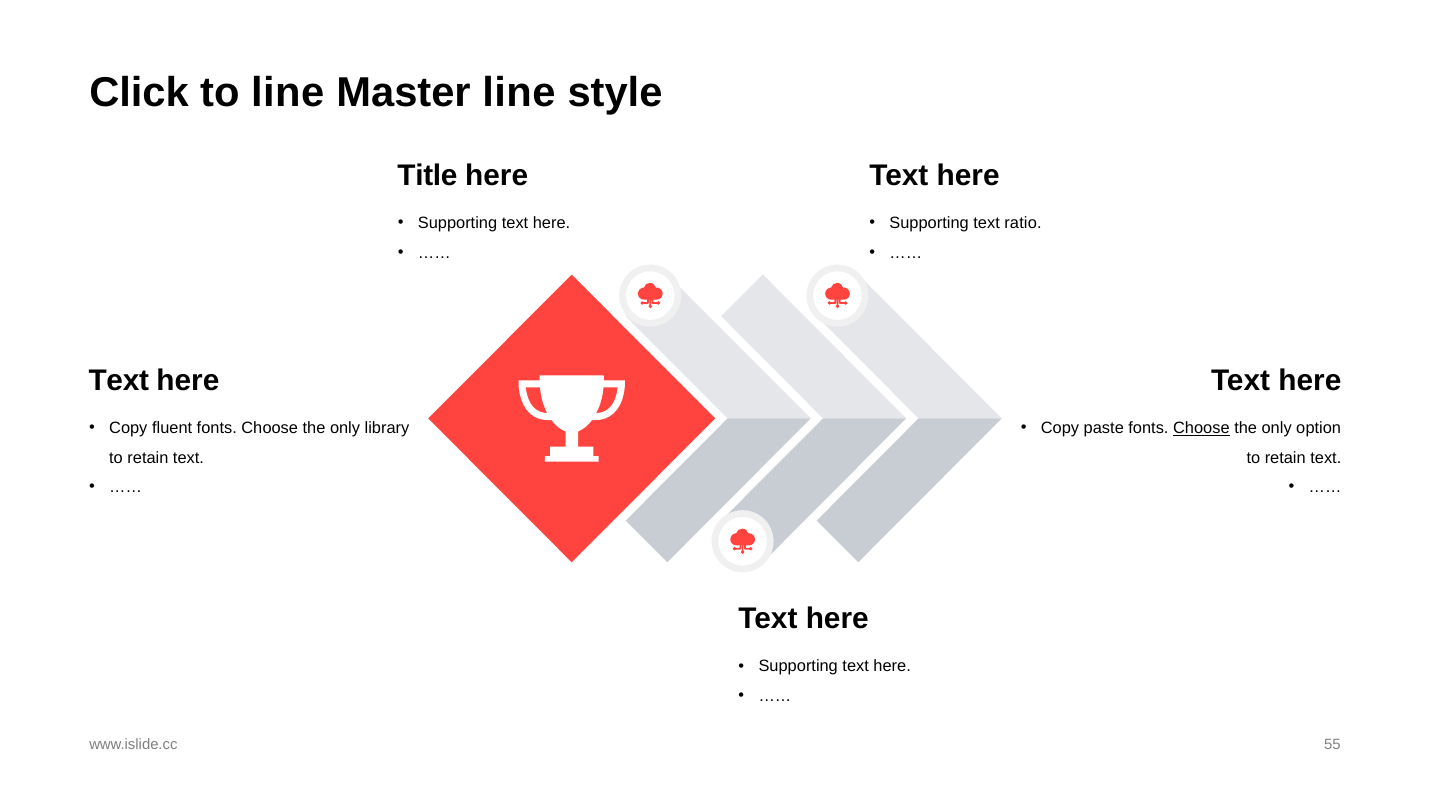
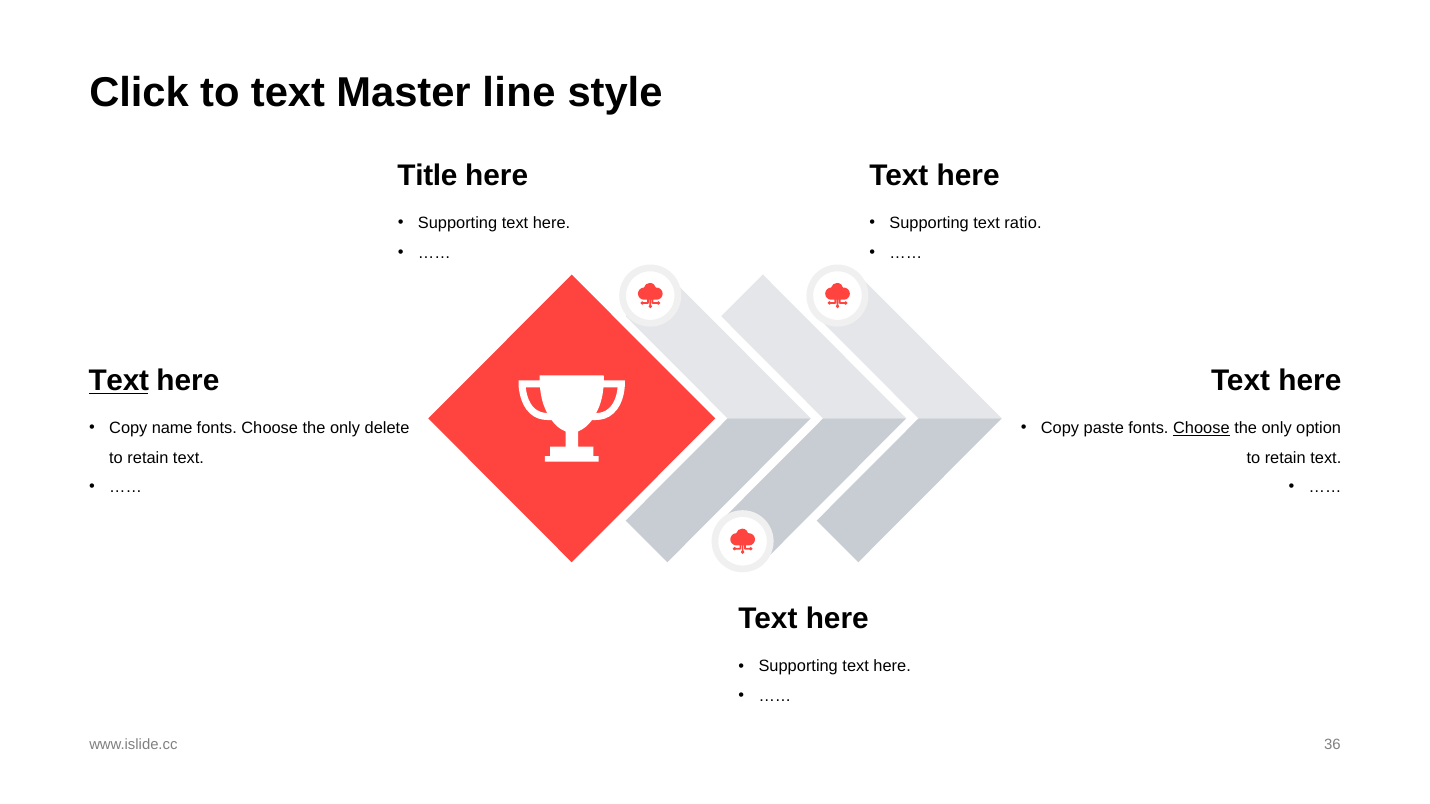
to line: line -> text
Text at (119, 381) underline: none -> present
fluent: fluent -> name
library: library -> delete
55: 55 -> 36
